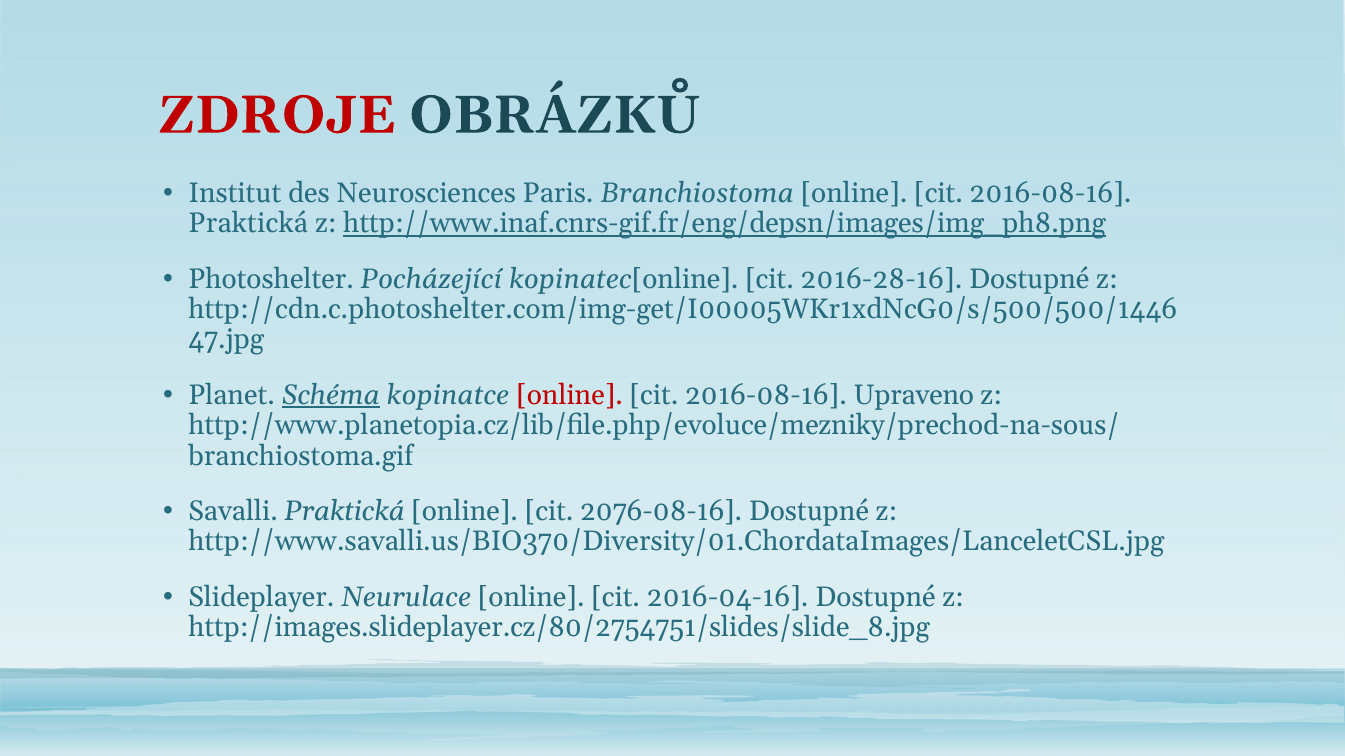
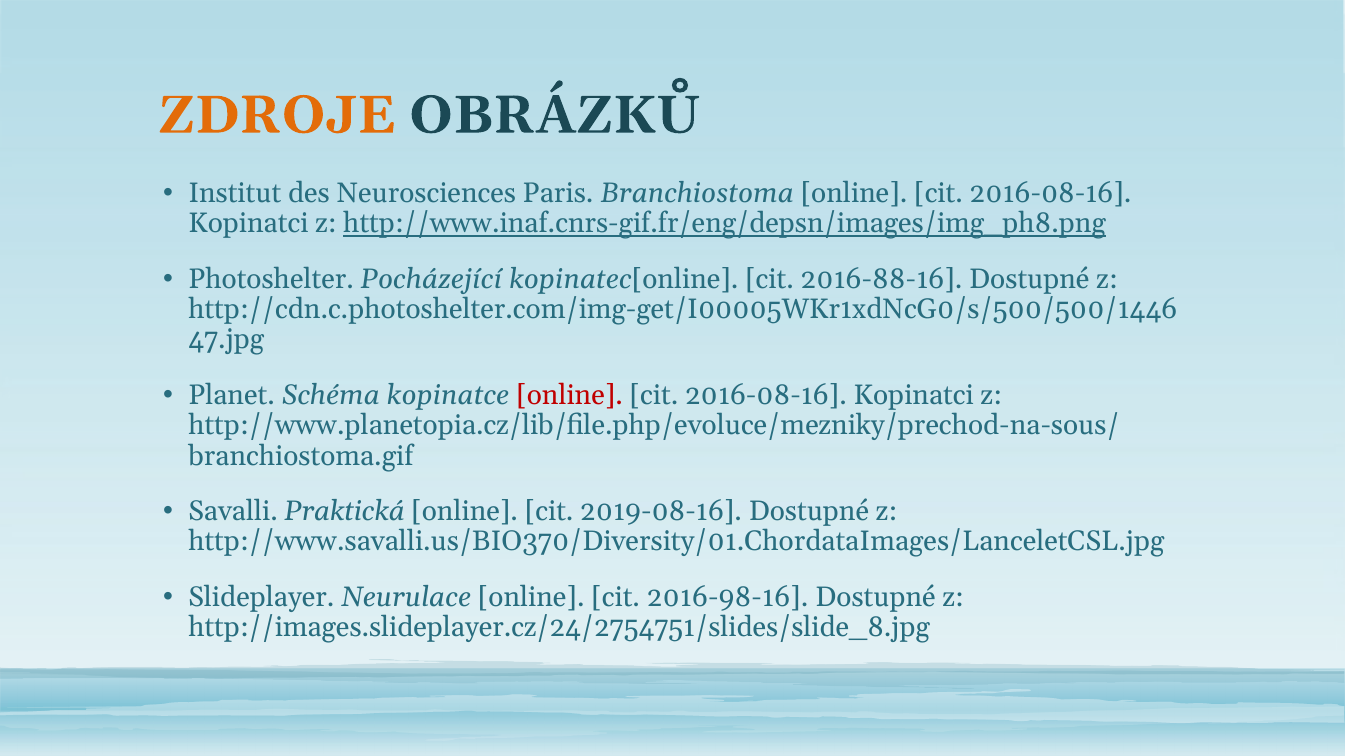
ZDROJE colour: red -> orange
Praktická at (248, 224): Praktická -> Kopinatci
2016-28-16: 2016-28-16 -> 2016-88-16
Schéma underline: present -> none
Upraveno at (914, 396): Upraveno -> Kopinatci
2076-08-16: 2076-08-16 -> 2019-08-16
2016-04-16: 2016-04-16 -> 2016-98-16
http://images.slideplayer.cz/80/2754751/slides/slide_8.jpg: http://images.slideplayer.cz/80/2754751/slides/slide_8.jpg -> http://images.slideplayer.cz/24/2754751/slides/slide_8.jpg
